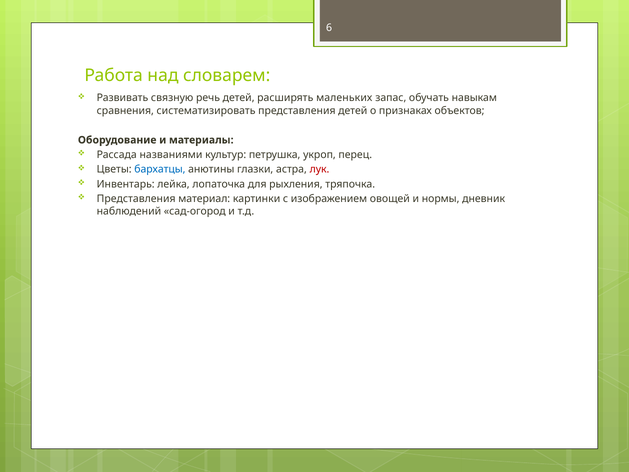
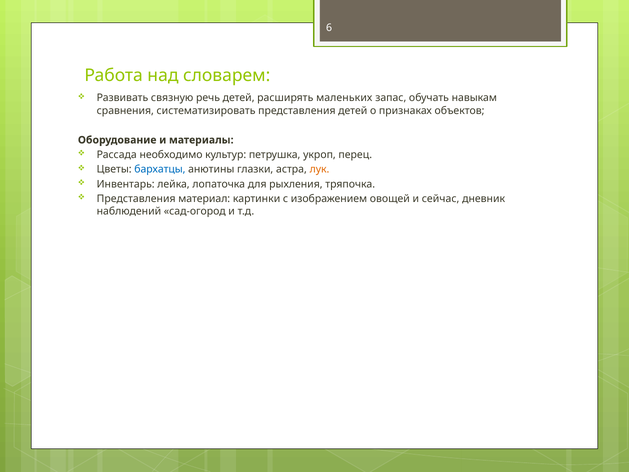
названиями: названиями -> необходимо
лук colour: red -> orange
нормы: нормы -> сейчас
